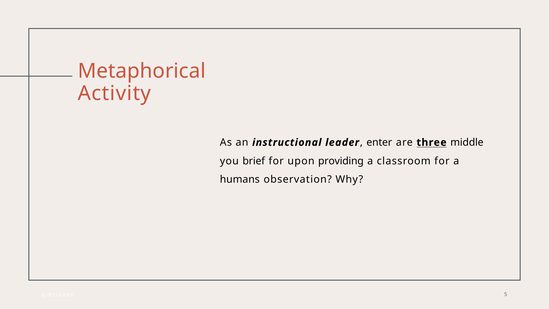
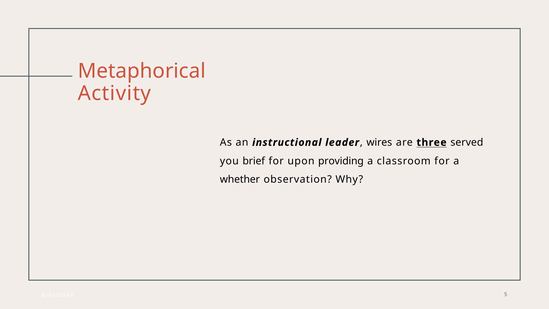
enter: enter -> wires
middle: middle -> served
humans: humans -> whether
